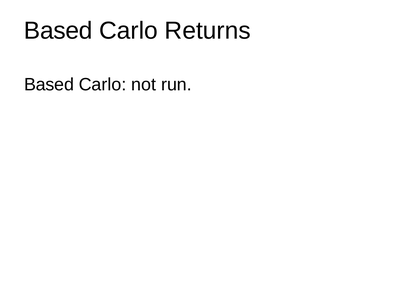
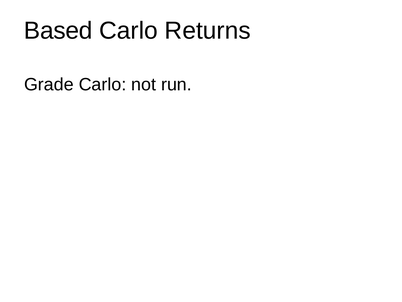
Based at (49, 84): Based -> Grade
